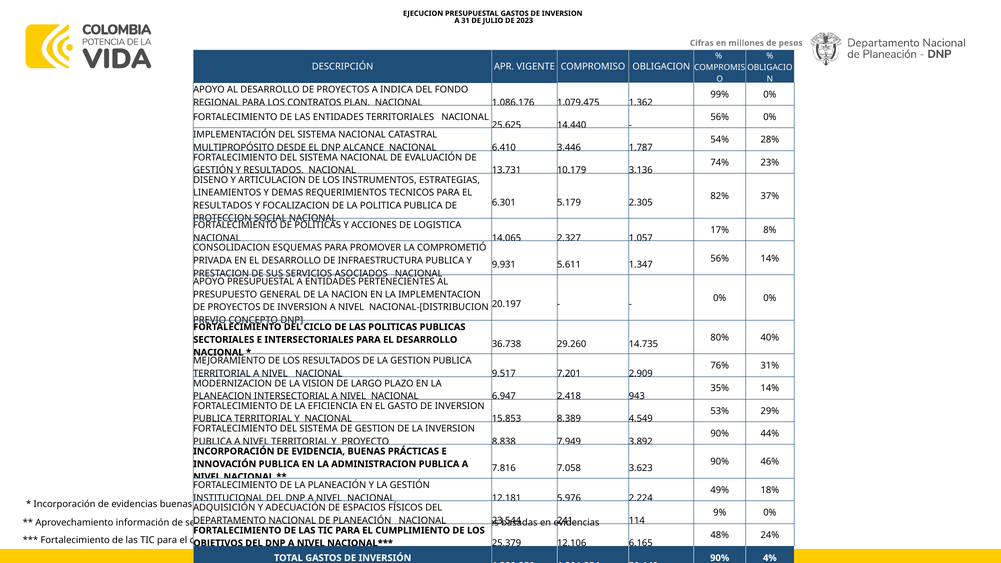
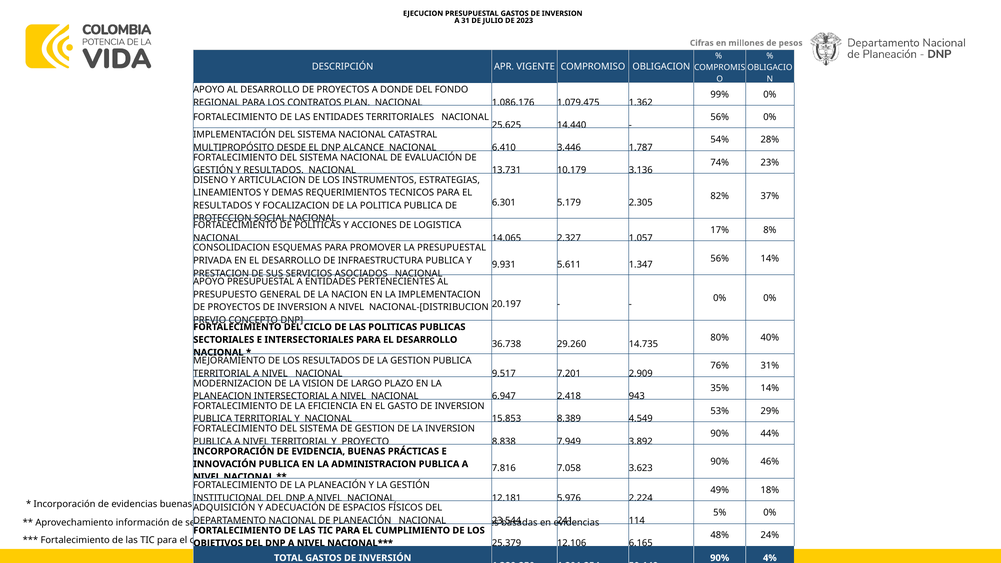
INDICA: INDICA -> DONDE
LA COMPROMETIÓ: COMPROMETIÓ -> PRESUPUESTAL
9%: 9% -> 5%
